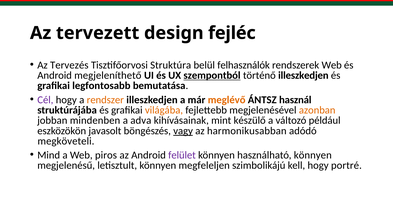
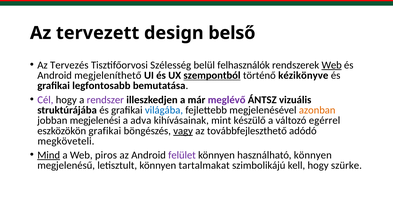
fejléc: fejléc -> belső
Struktúra: Struktúra -> Szélesség
Web at (332, 65) underline: none -> present
történő illeszkedjen: illeszkedjen -> kézikönyve
rendszer colour: orange -> purple
meglévő colour: orange -> purple
használ: használ -> vizuális
világába colour: orange -> blue
mindenben: mindenben -> megjelenési
például: például -> egérrel
eszközökön javasolt: javasolt -> grafikai
harmonikusabban: harmonikusabban -> továbbfejleszthető
Mind underline: none -> present
megfeleljen: megfeleljen -> tartalmakat
portré: portré -> szürke
